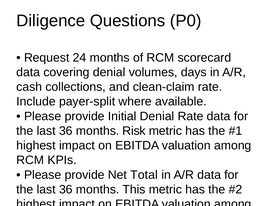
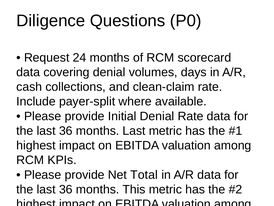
months Risk: Risk -> Last
